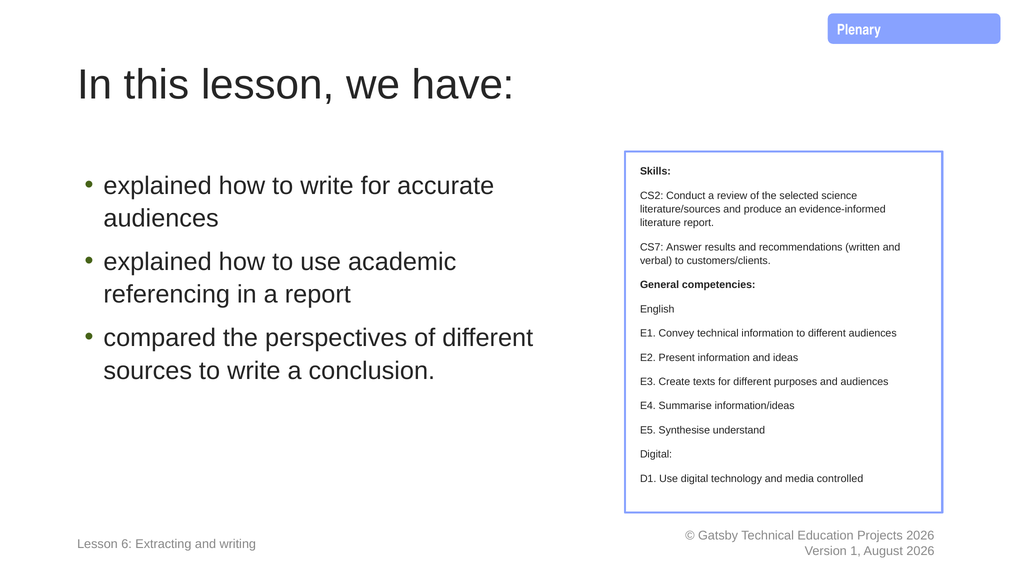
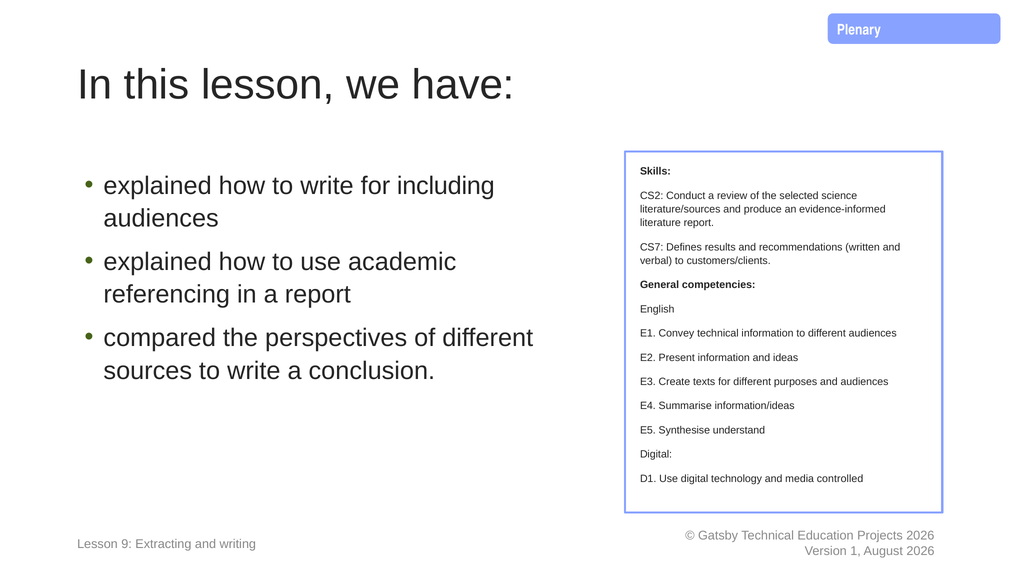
accurate: accurate -> including
Answer: Answer -> Defines
6: 6 -> 9
